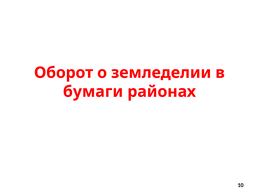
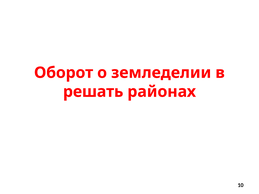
бумаги: бумаги -> решать
